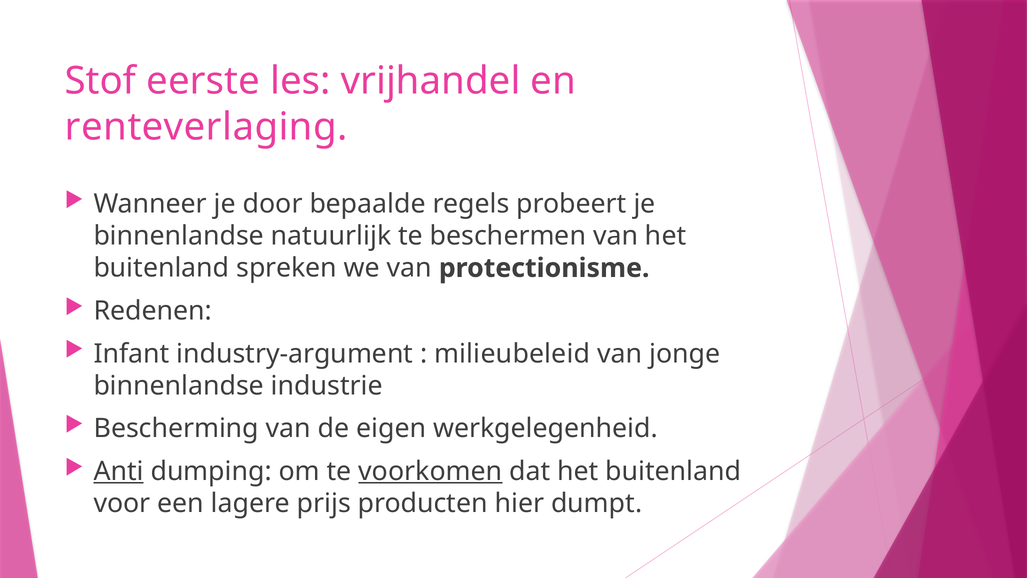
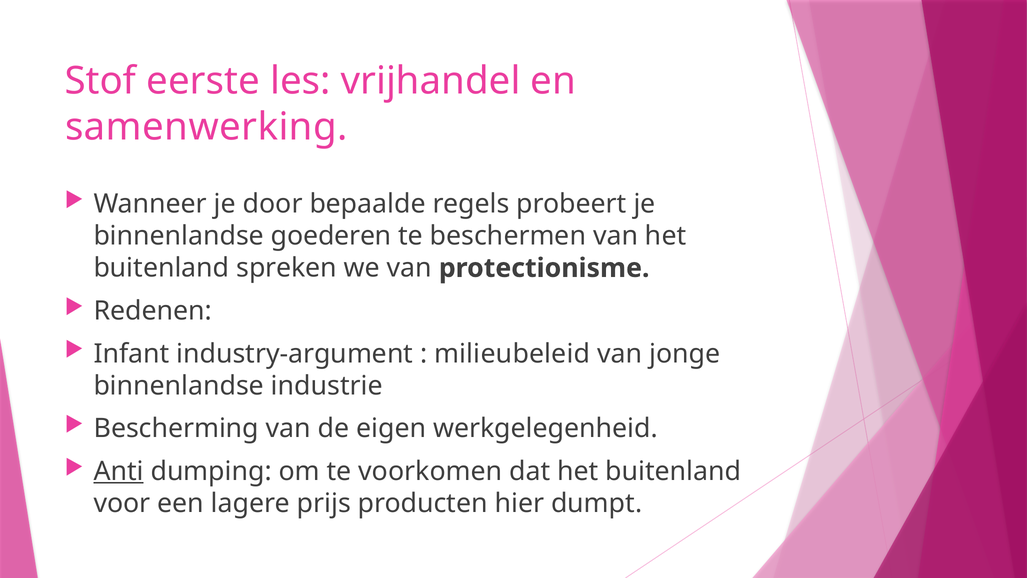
renteverlaging: renteverlaging -> samenwerking
natuurlijk: natuurlijk -> goederen
voorkomen underline: present -> none
